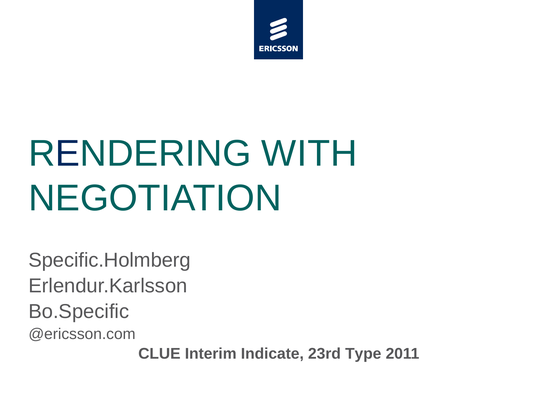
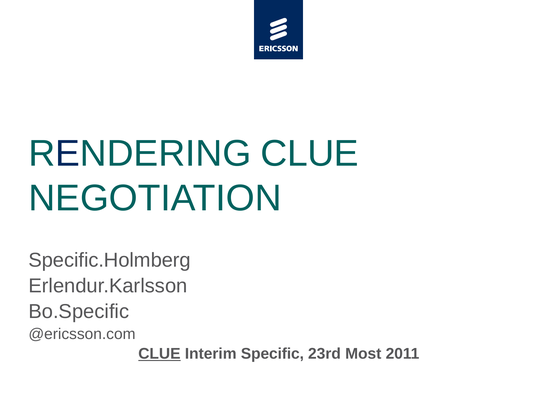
RENDERING WITH: WITH -> CLUE
CLUE at (159, 354) underline: none -> present
Indicate: Indicate -> Specific
Type: Type -> Most
